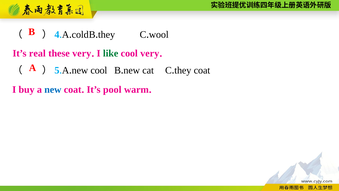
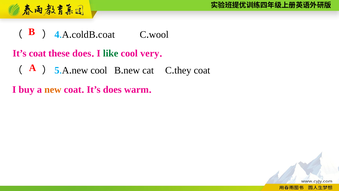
they at (107, 35): they -> coat
It’s real: real -> coat
these very: very -> does
new at (53, 89) colour: blue -> orange
It’s pool: pool -> does
